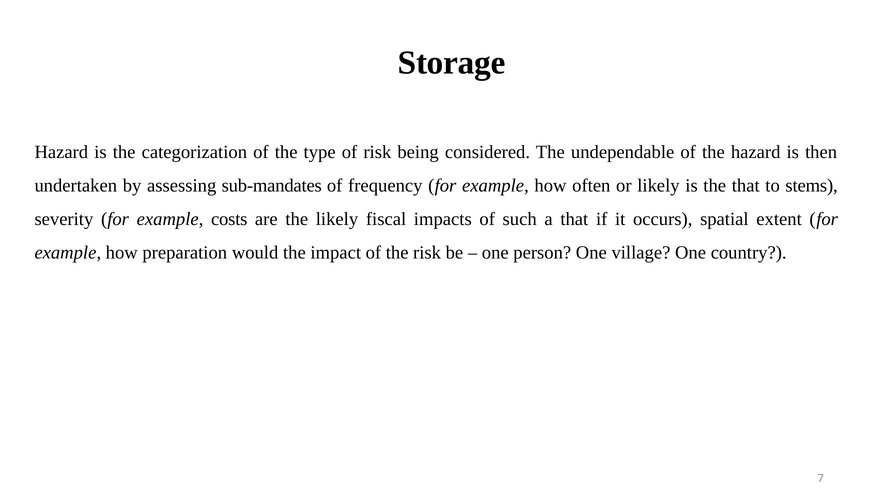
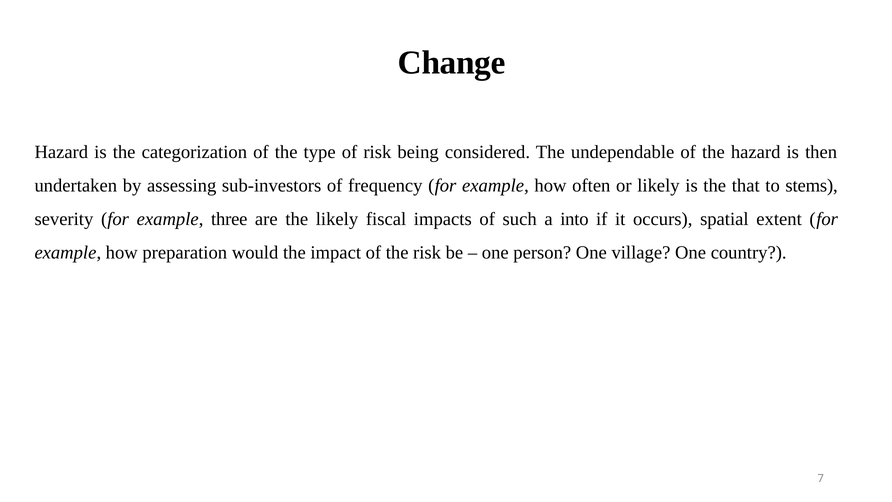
Storage: Storage -> Change
sub-mandates: sub-mandates -> sub-investors
costs: costs -> three
a that: that -> into
